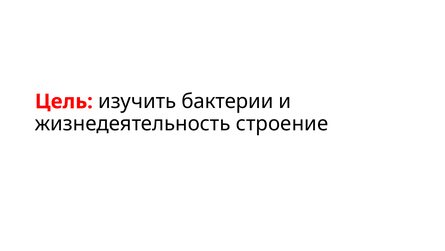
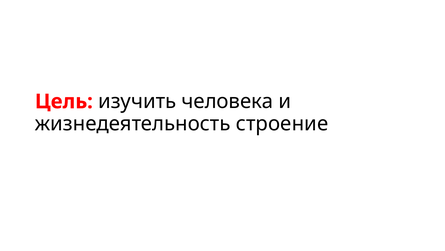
бактерии: бактерии -> человека
